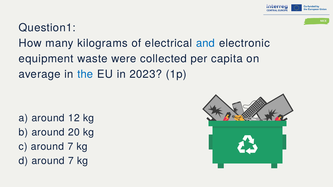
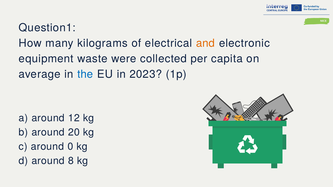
and colour: blue -> orange
c around 7: 7 -> 0
d around 7: 7 -> 8
